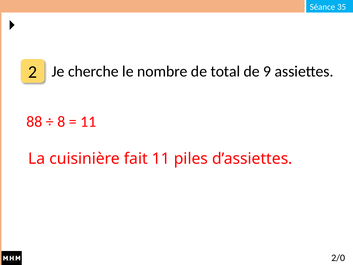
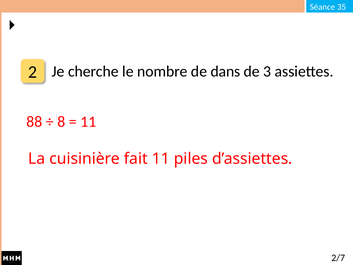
total: total -> dans
9: 9 -> 3
2/0: 2/0 -> 2/7
